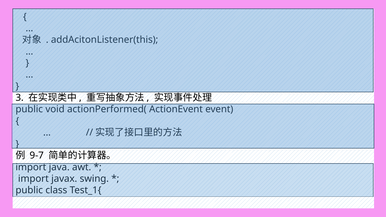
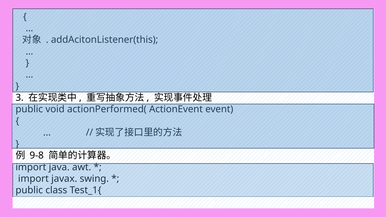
9-7: 9-7 -> 9-8
